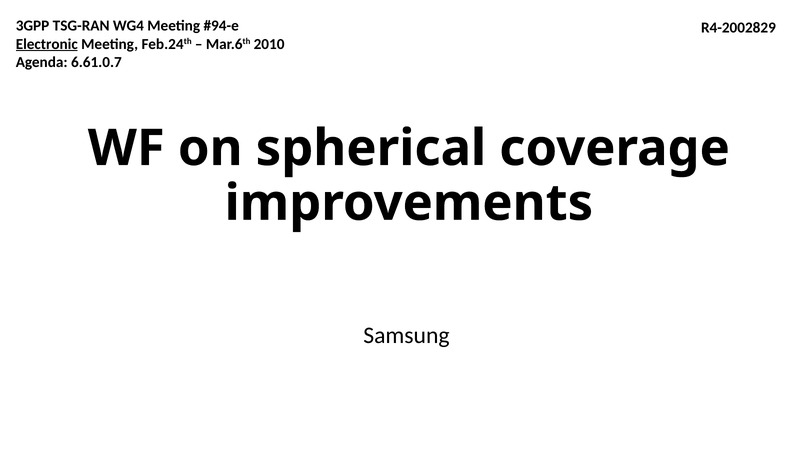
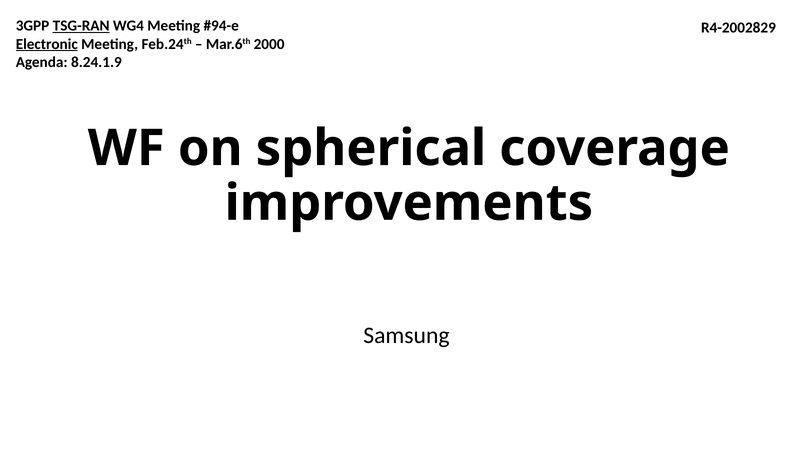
TSG-RAN underline: none -> present
2010: 2010 -> 2000
6.61.0.7: 6.61.0.7 -> 8.24.1.9
